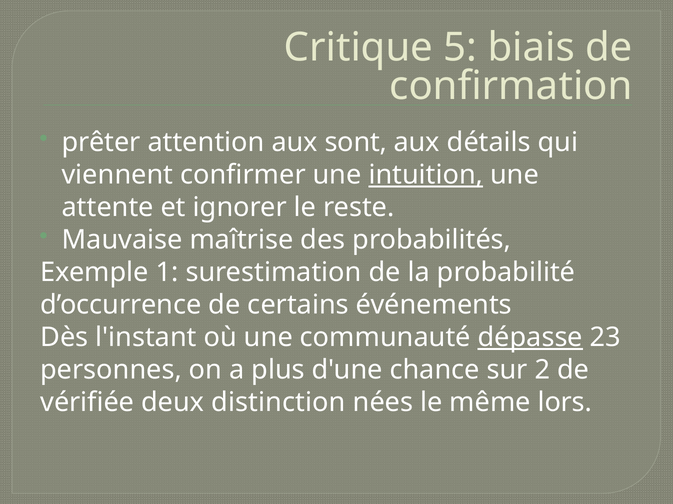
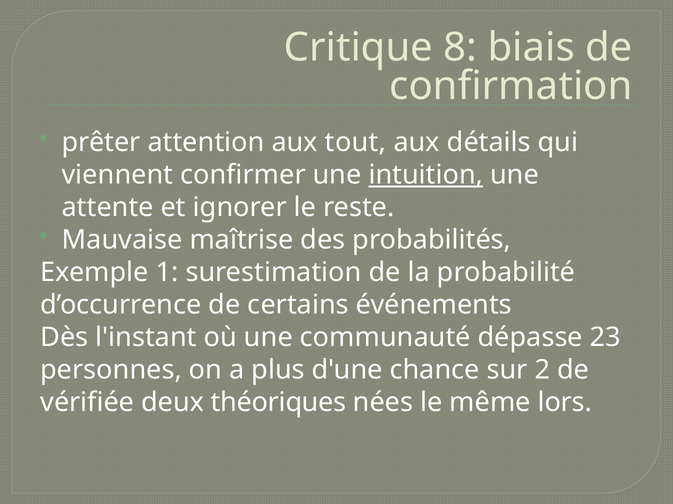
5: 5 -> 8
sont: sont -> tout
dépasse underline: present -> none
distinction: distinction -> théoriques
